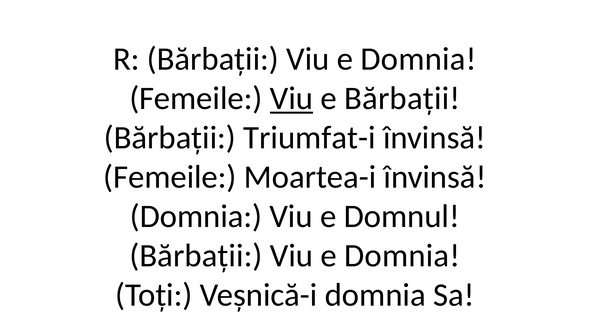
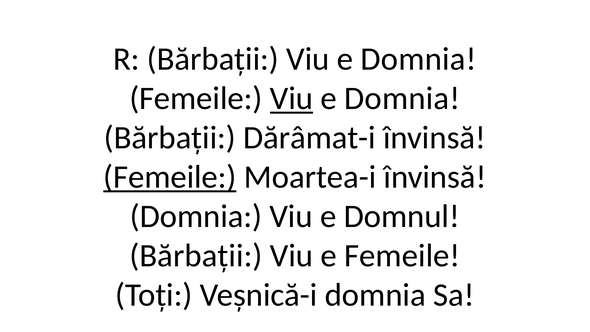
Bărbații at (402, 98): Bărbații -> Domnia
Triumfat-i: Triumfat-i -> Dărâmat-i
Femeile at (170, 177) underline: none -> present
Domnia at (402, 256): Domnia -> Femeile
